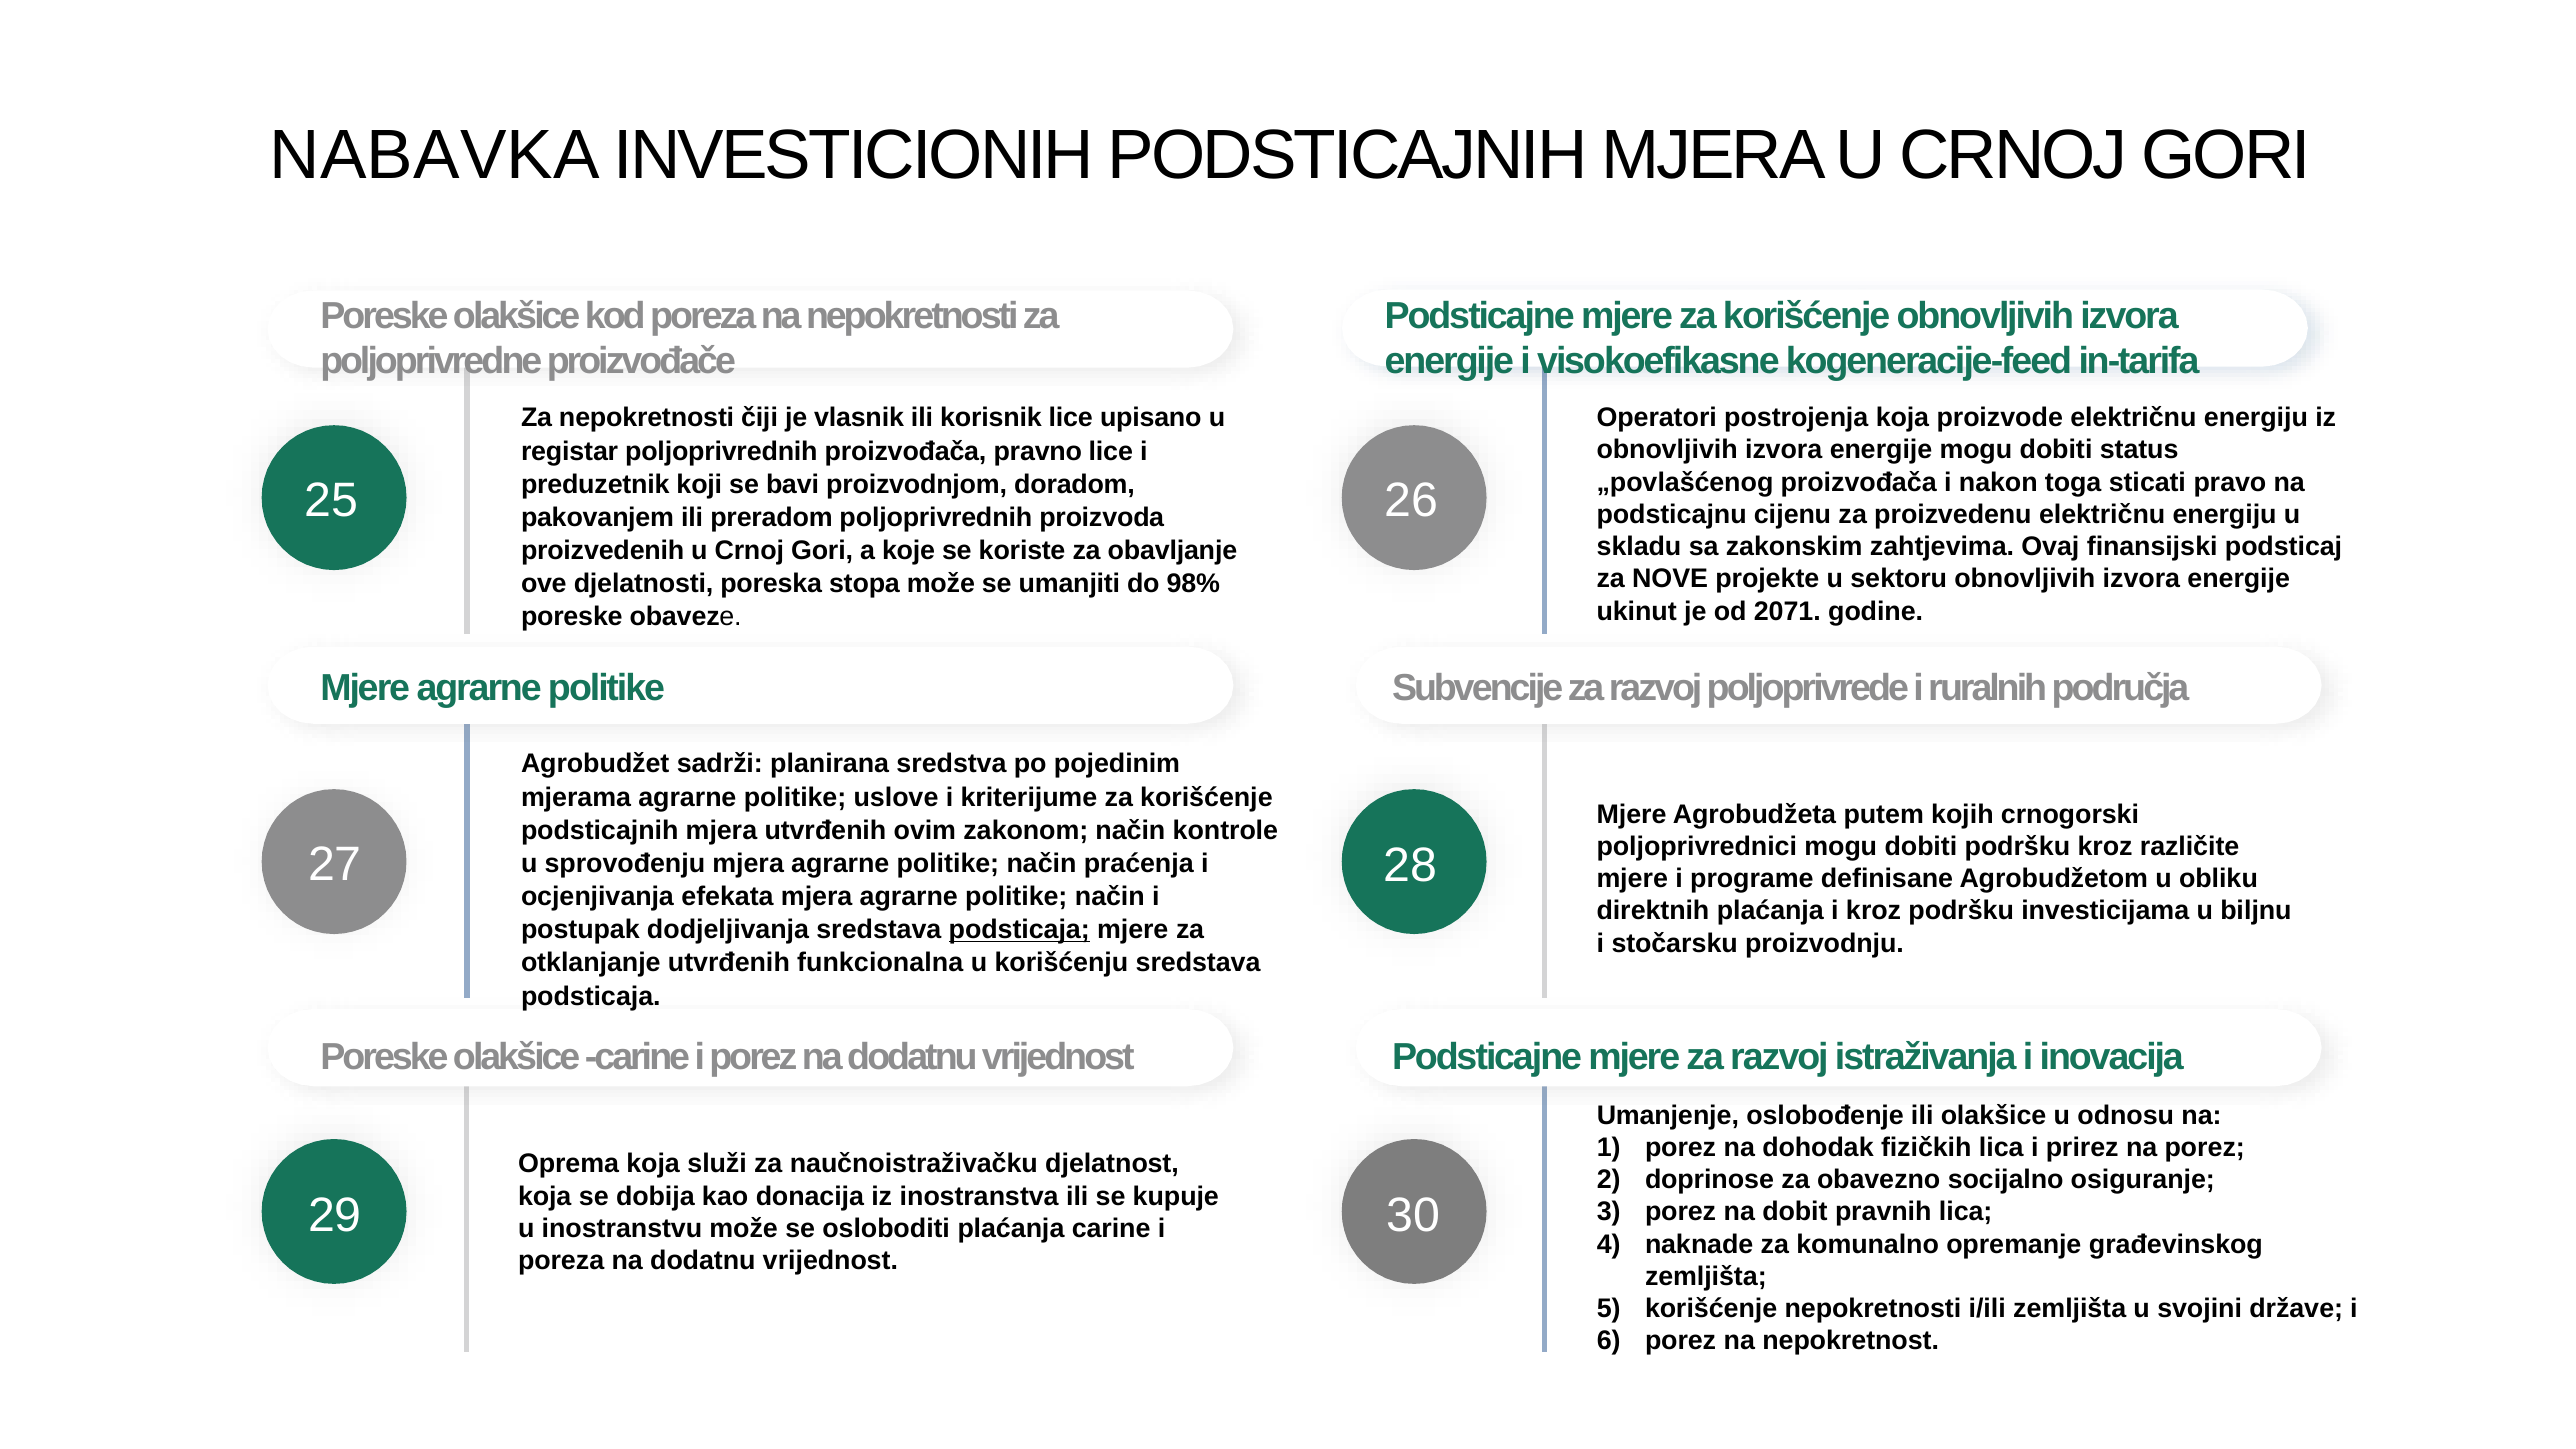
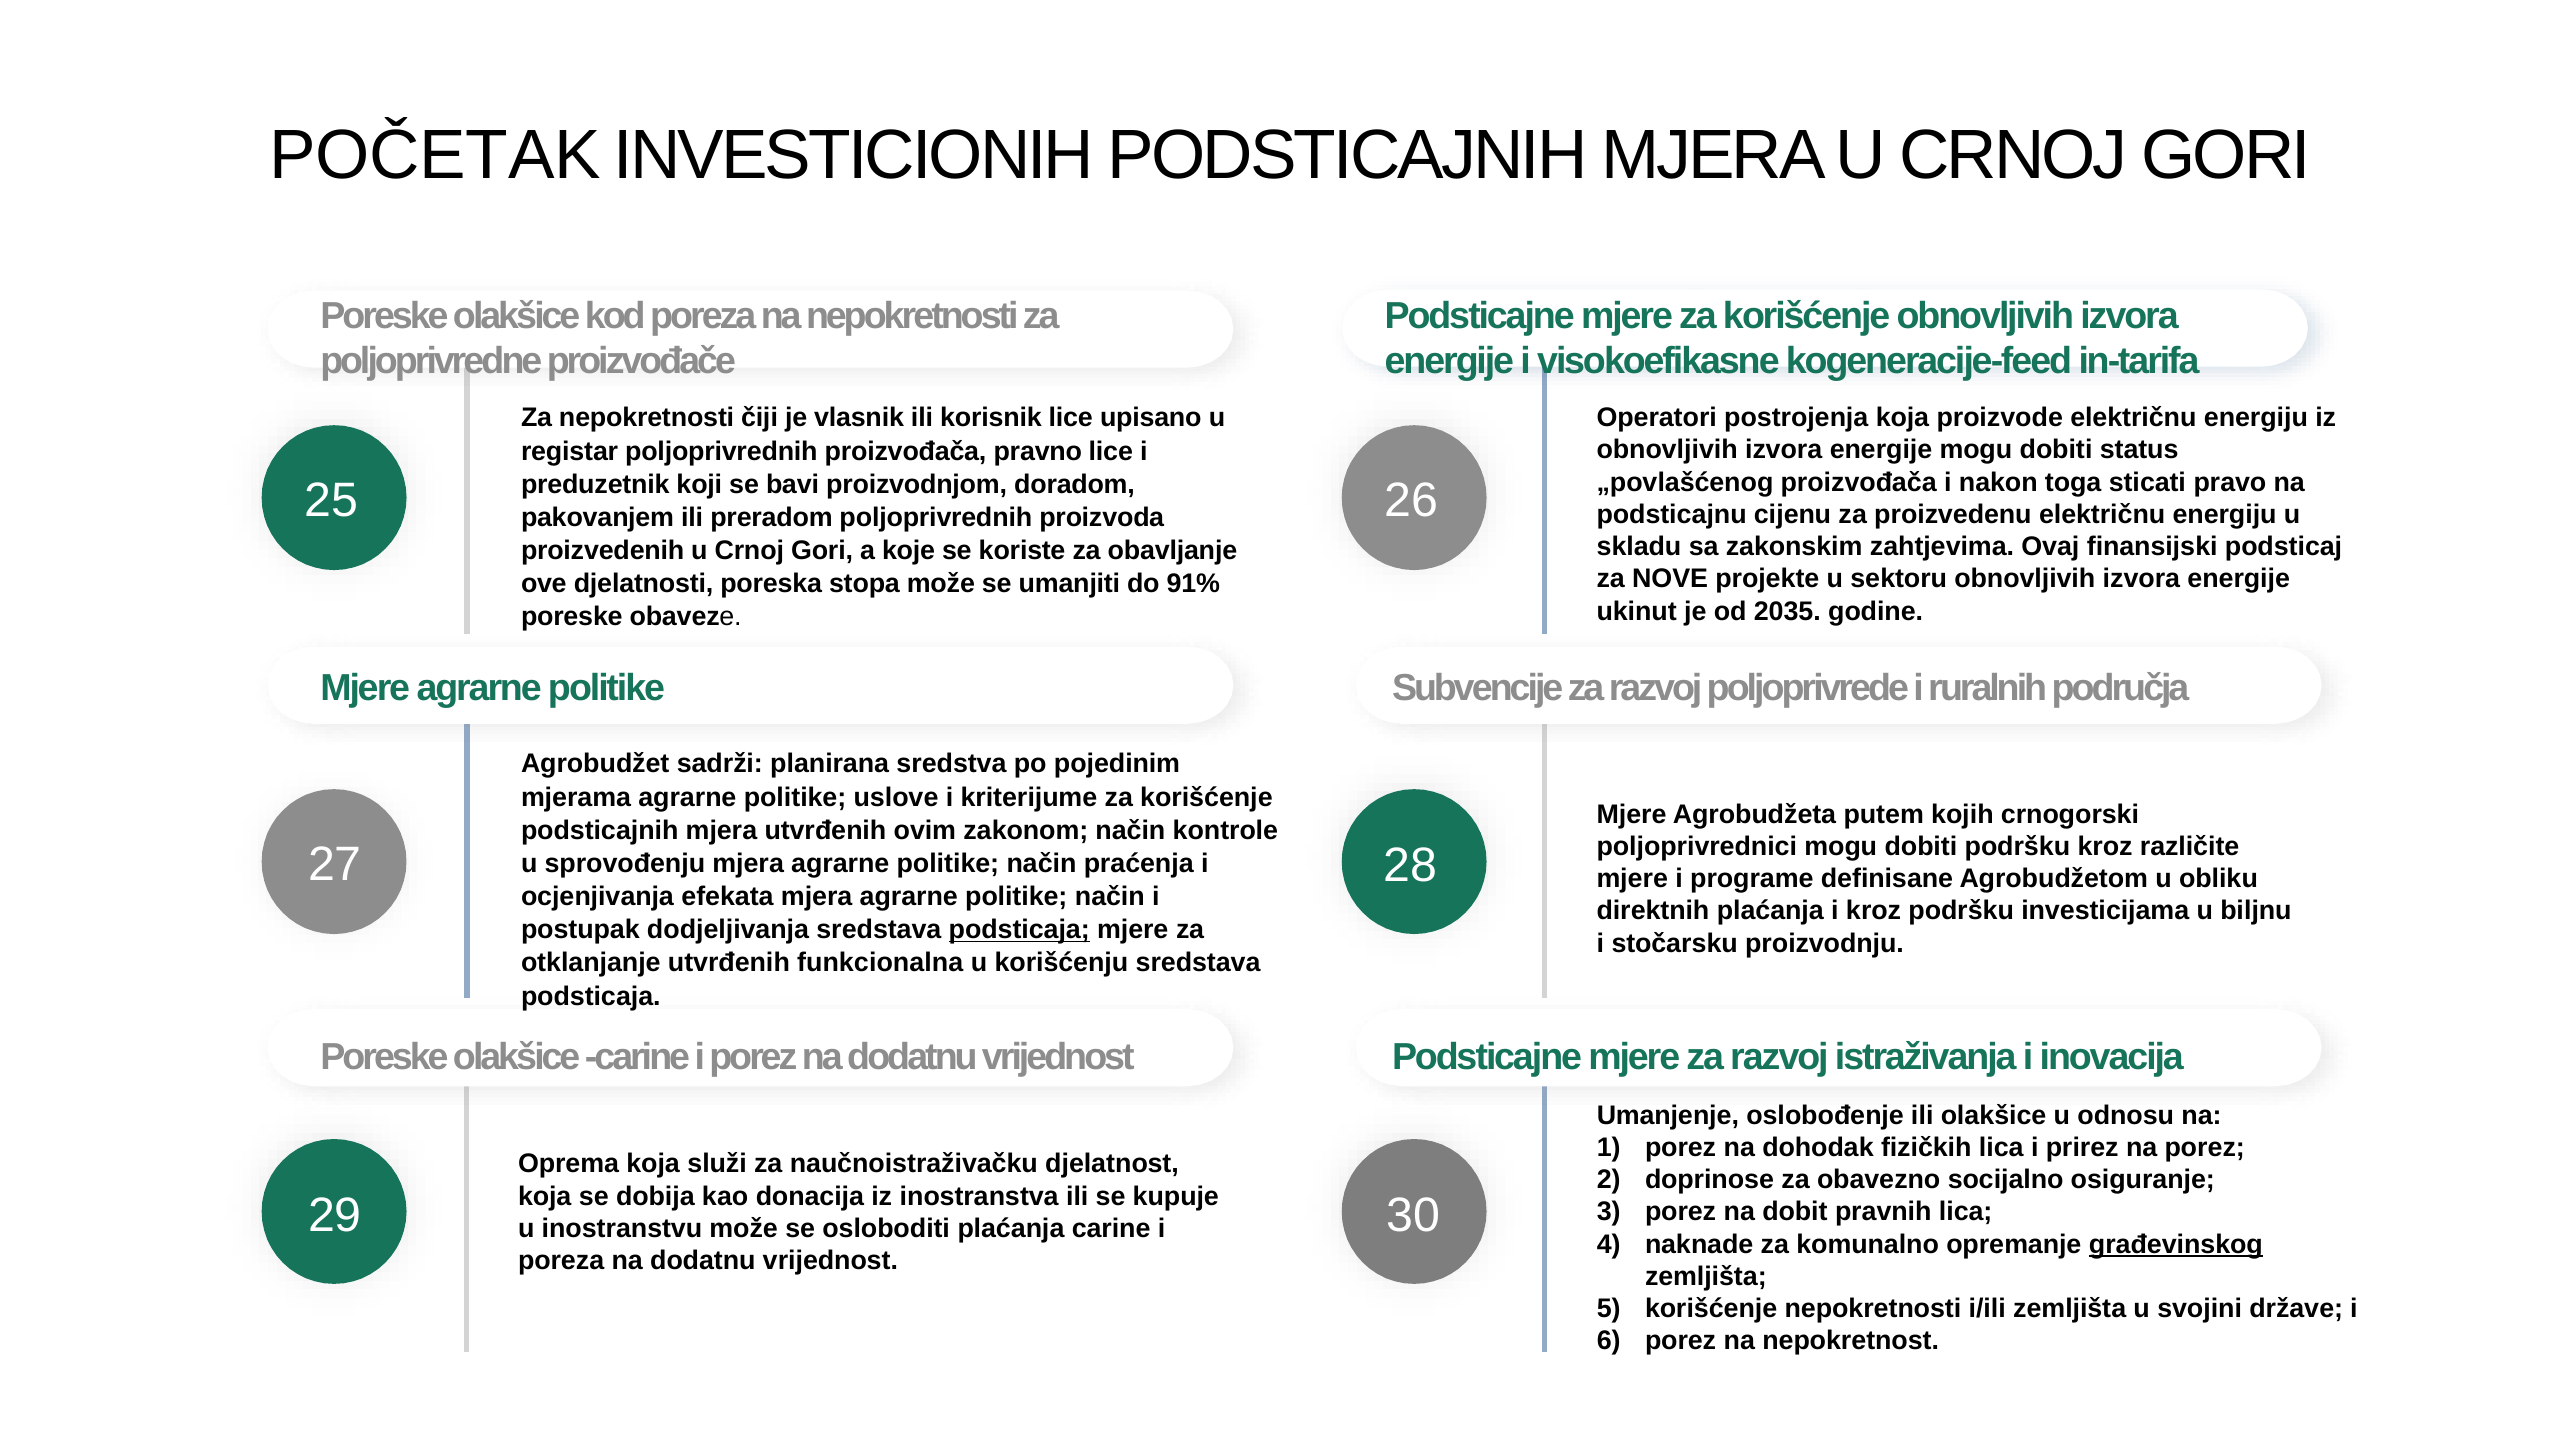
NABAVKA: NABAVKA -> POČETAK
98%: 98% -> 91%
2071: 2071 -> 2035
građevinskog underline: none -> present
